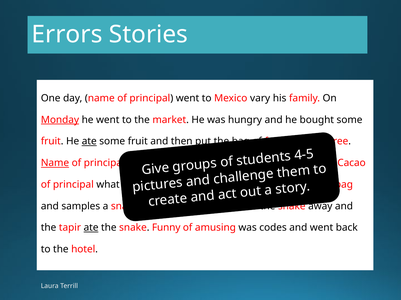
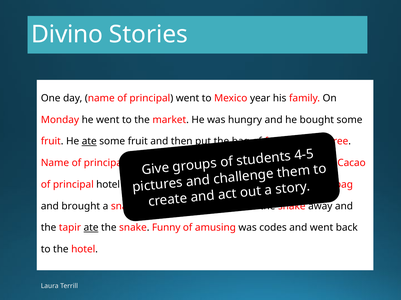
Errors: Errors -> Divino
vary: vary -> year
Monday underline: present -> none
Name at (55, 163) underline: present -> none
principal what: what -> hotel
samples: samples -> brought
